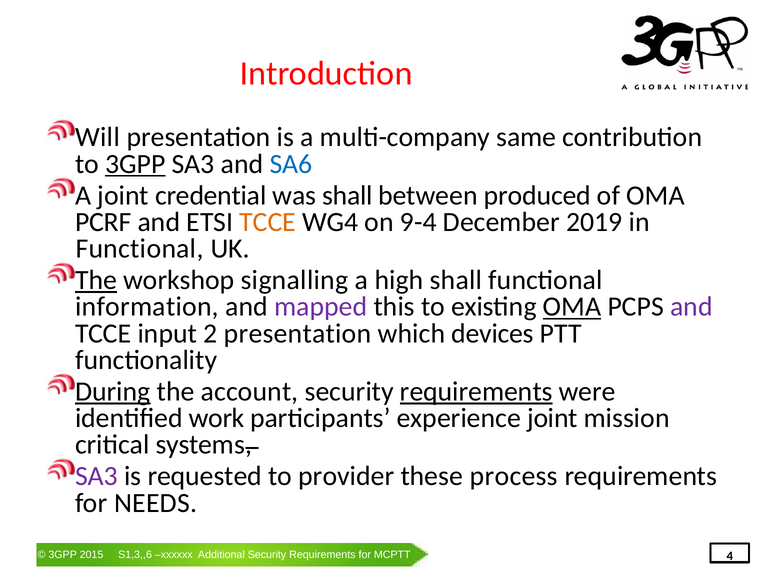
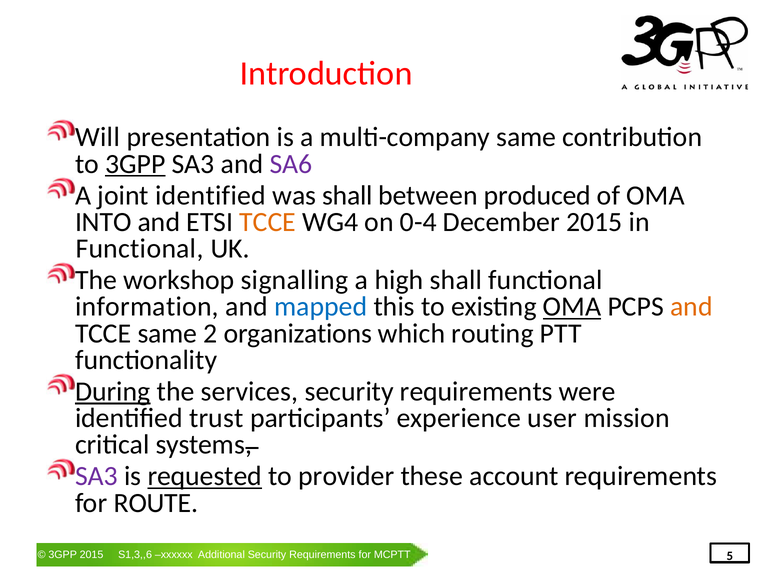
SA6 colour: blue -> purple
joint credential: credential -> identified
PCRF: PCRF -> INTO
9-4: 9-4 -> 0-4
December 2019: 2019 -> 2015
The at (96, 280) underline: present -> none
mapped colour: purple -> blue
and at (691, 307) colour: purple -> orange
TCCE input: input -> same
2 presentation: presentation -> organizations
devices: devices -> routing
account: account -> services
requirements at (476, 392) underline: present -> none
work: work -> trust
experience joint: joint -> user
requested underline: none -> present
process: process -> account
NEEDS: NEEDS -> ROUTE
4: 4 -> 5
